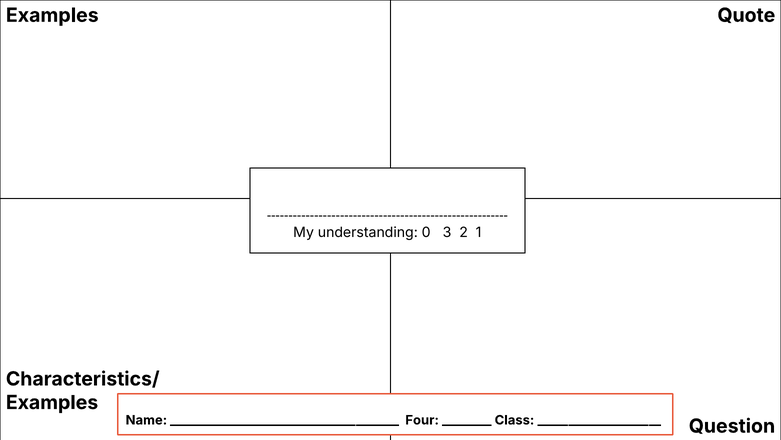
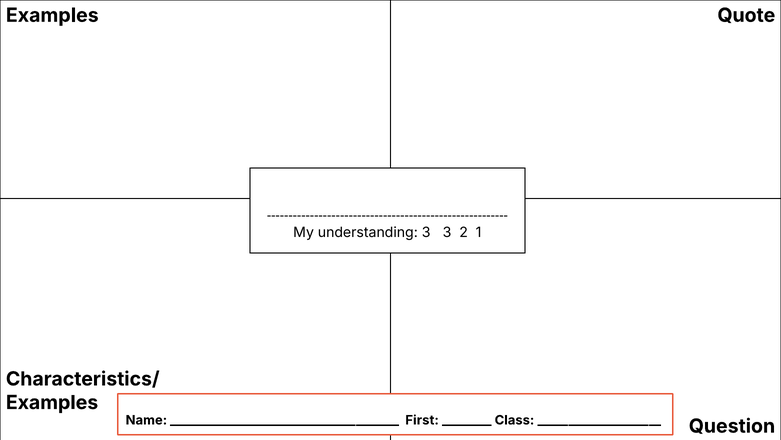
understanding 0: 0 -> 3
Four: Four -> First
